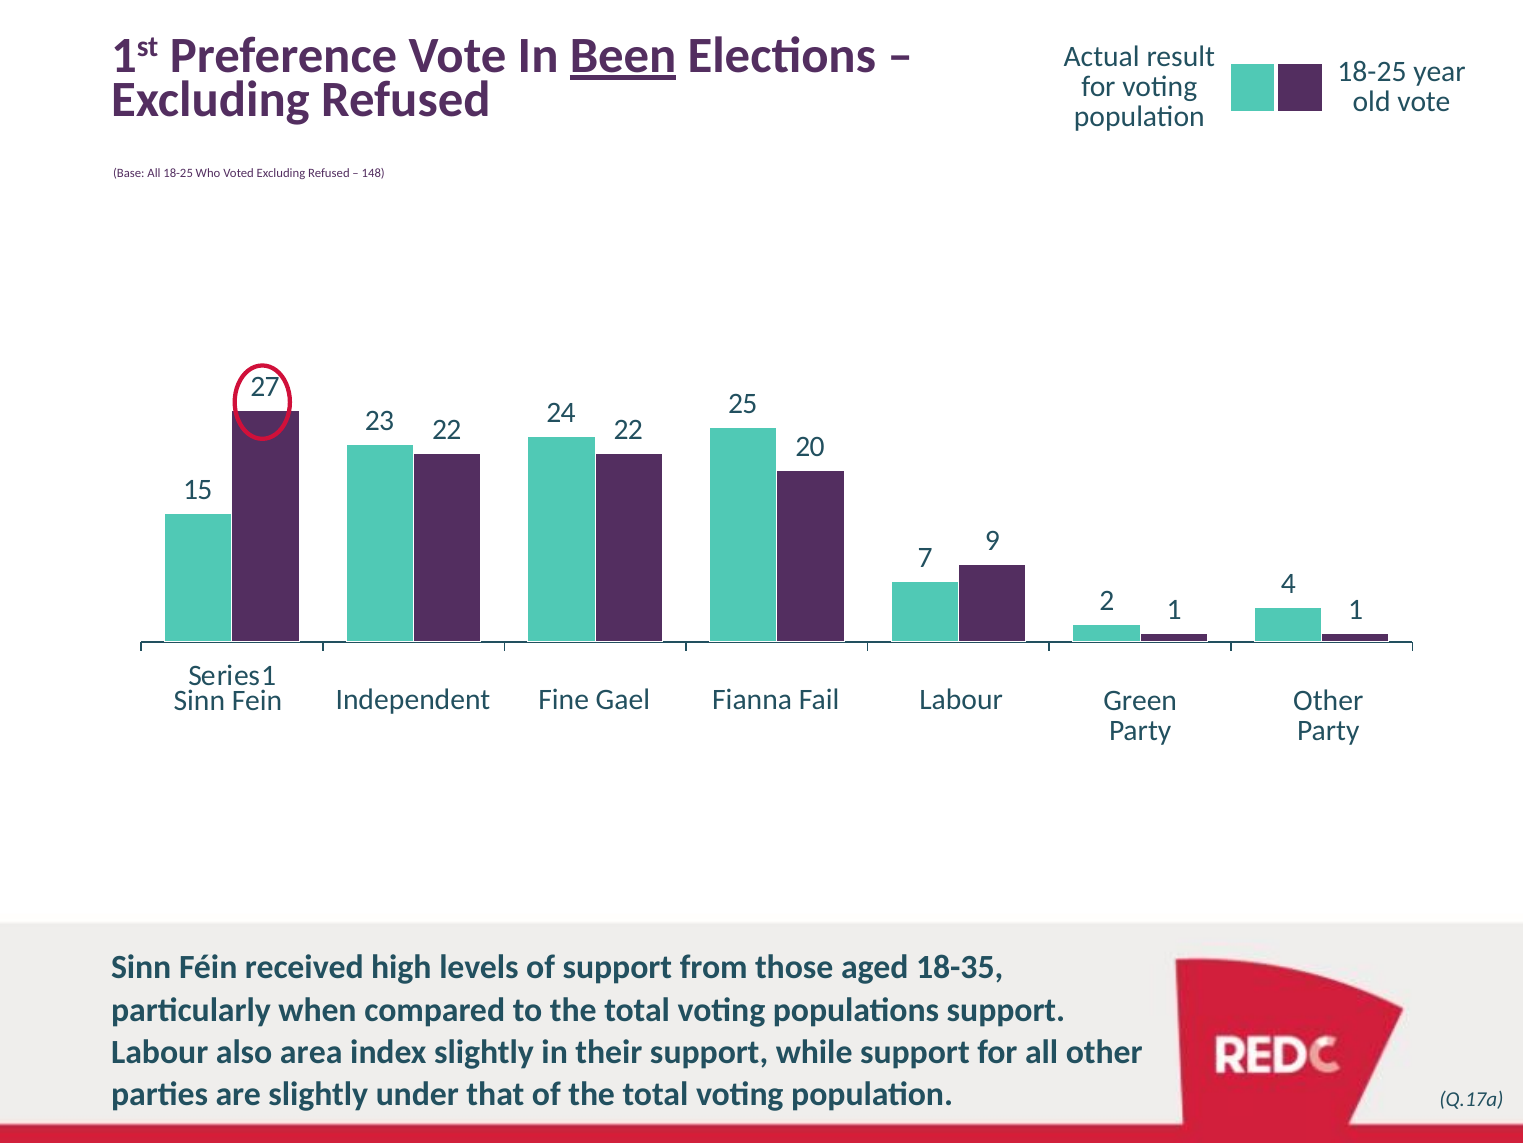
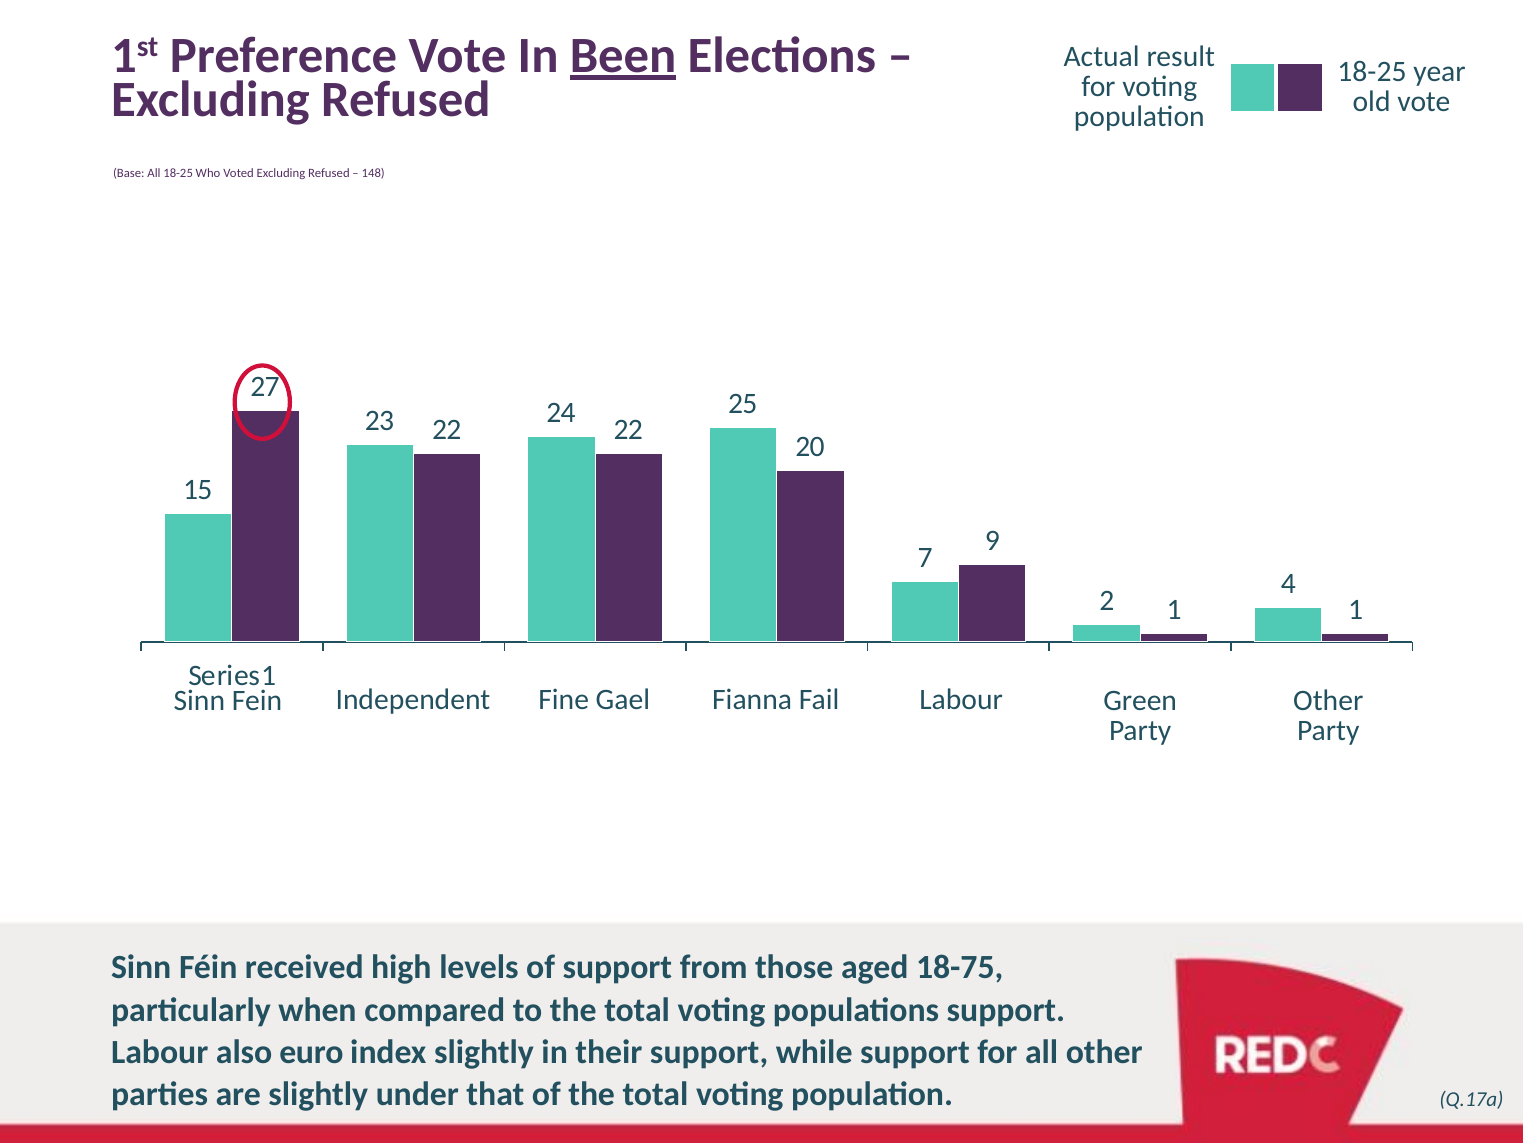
18-35: 18-35 -> 18-75
area: area -> euro
